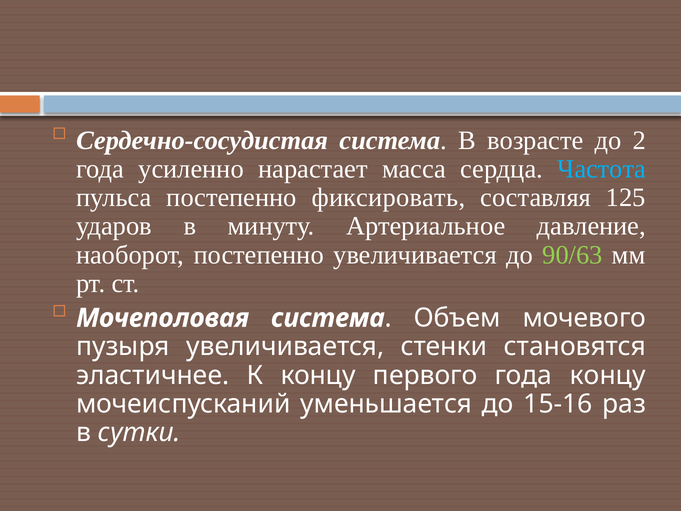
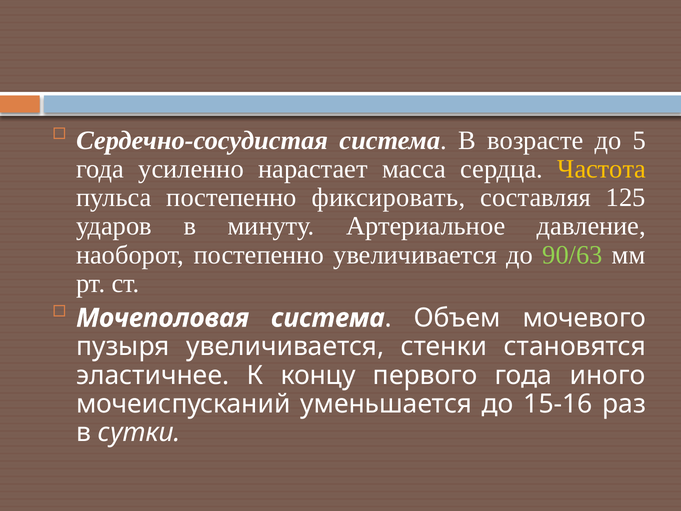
2: 2 -> 5
Частота colour: light blue -> yellow
года концу: концу -> иного
